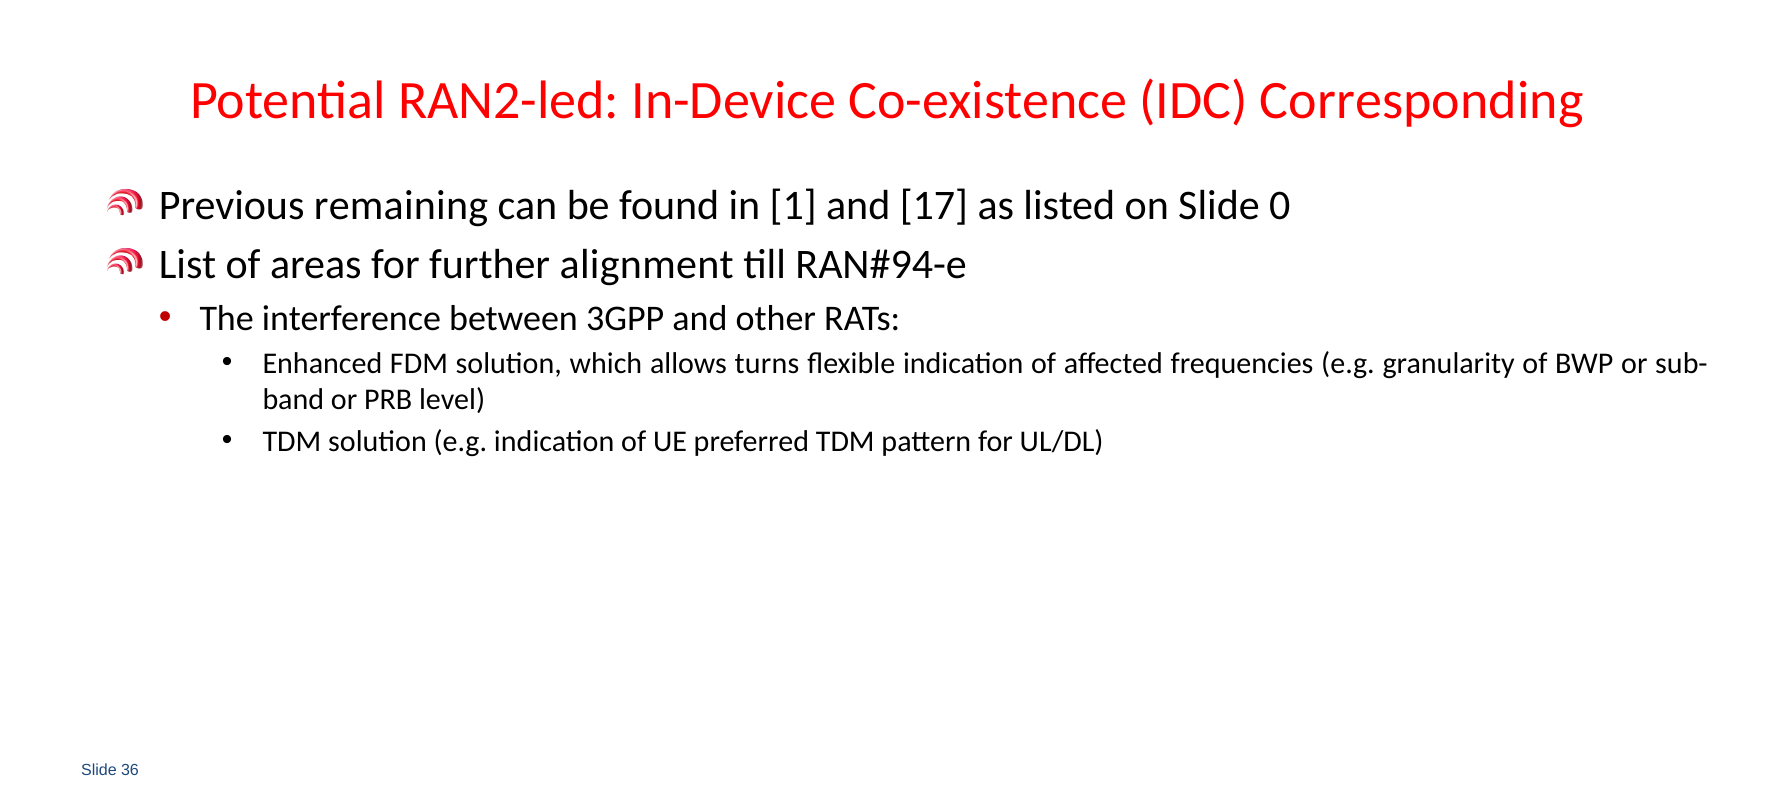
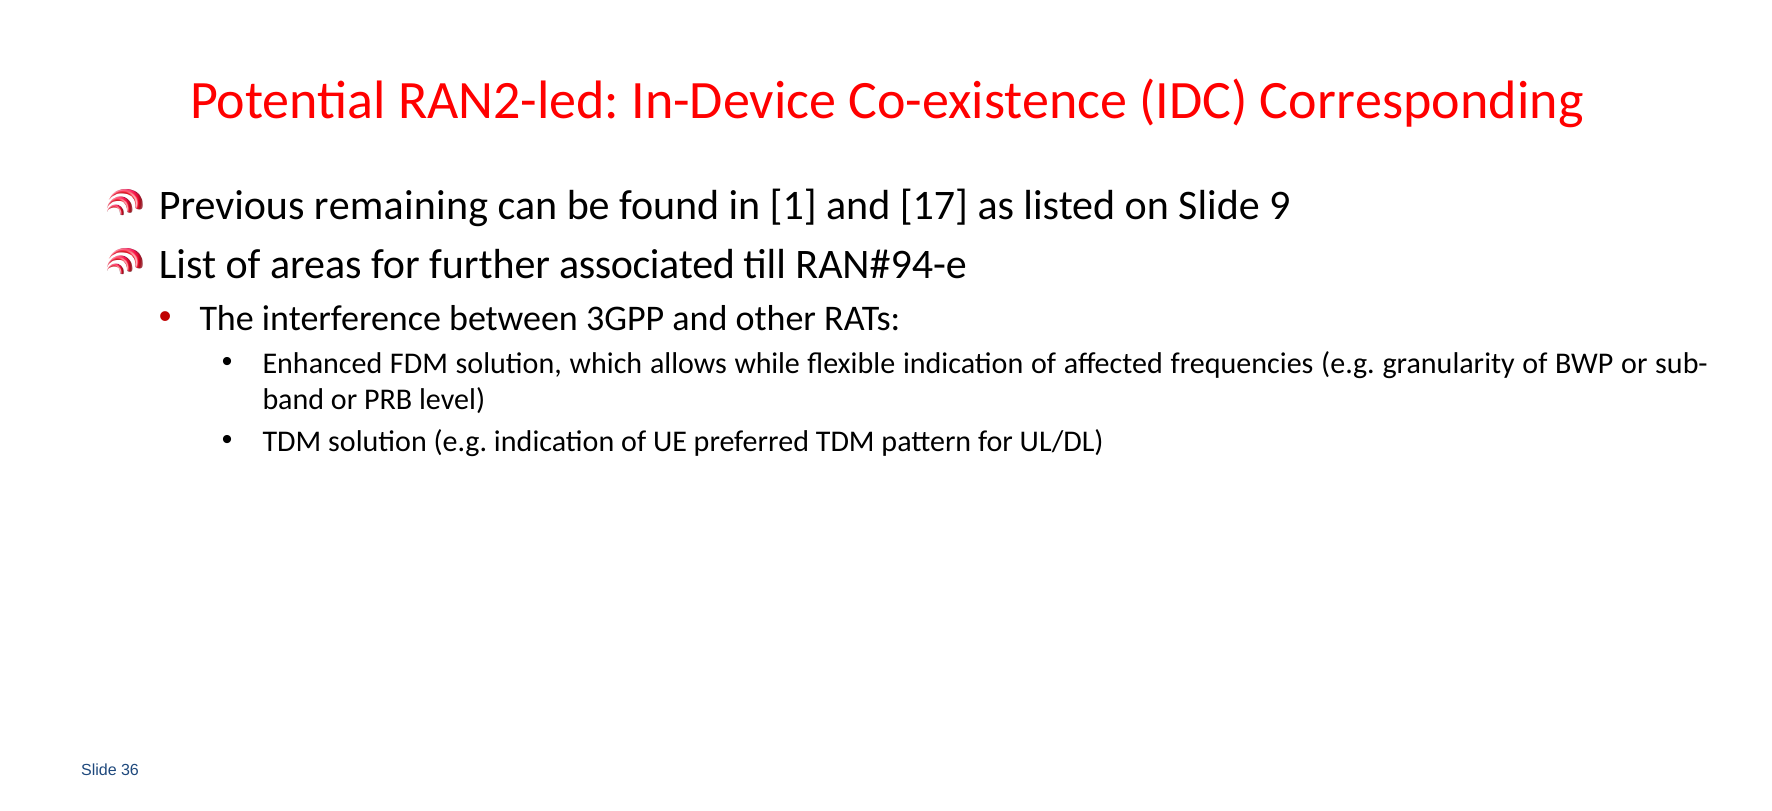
0: 0 -> 9
alignment: alignment -> associated
turns: turns -> while
